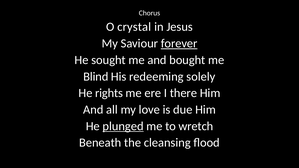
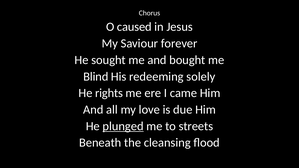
crystal: crystal -> caused
forever underline: present -> none
there: there -> came
wretch: wretch -> streets
